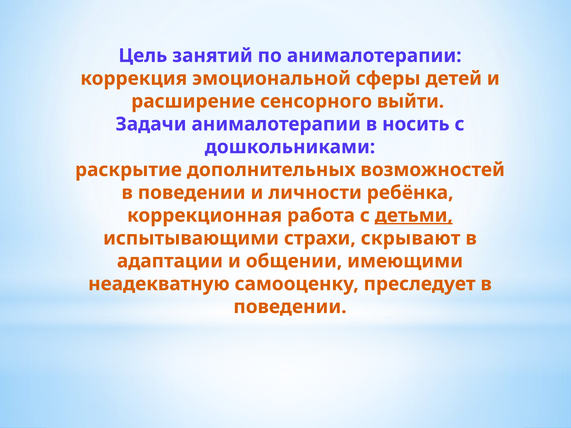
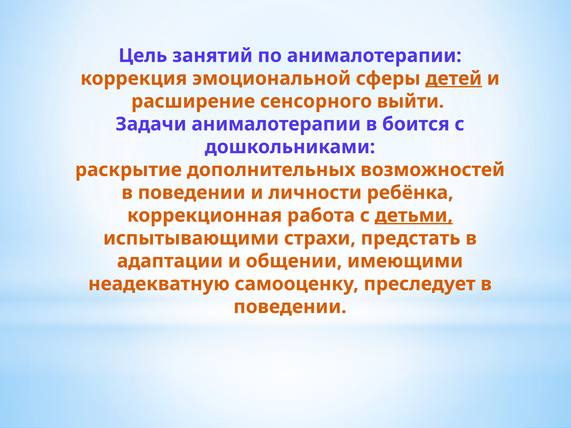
детей underline: none -> present
носить: носить -> боится
скрывают: скрывают -> предстать
